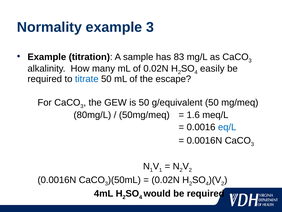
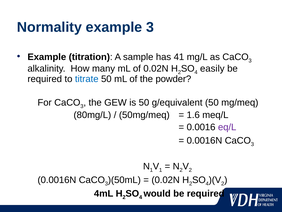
83: 83 -> 41
escape: escape -> powder
eq/L colour: blue -> purple
